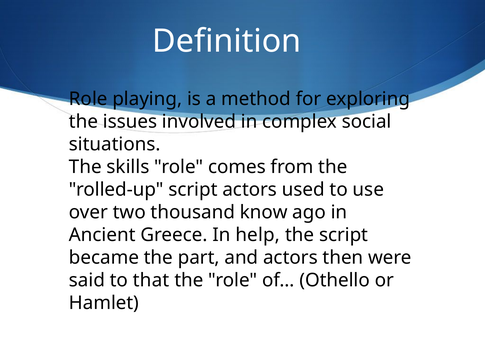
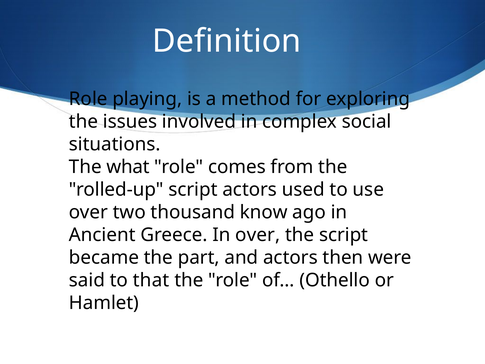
skills: skills -> what
In help: help -> over
